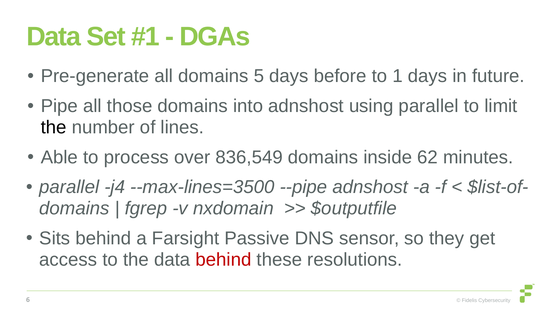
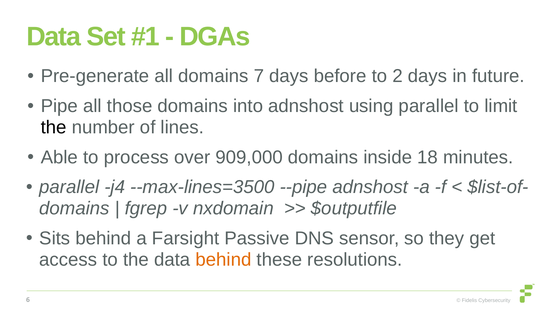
5: 5 -> 7
1: 1 -> 2
836,549: 836,549 -> 909,000
62: 62 -> 18
behind at (223, 259) colour: red -> orange
